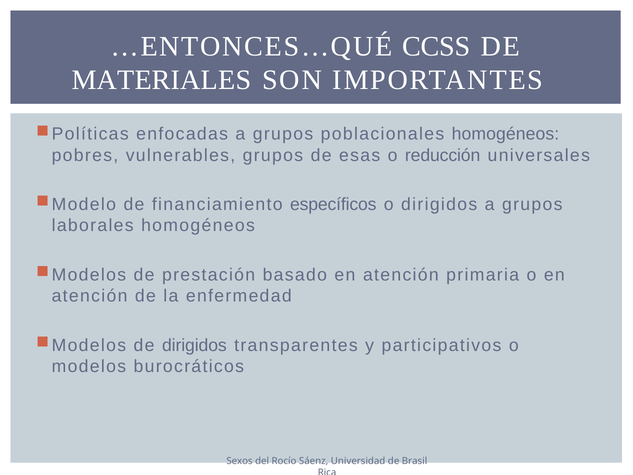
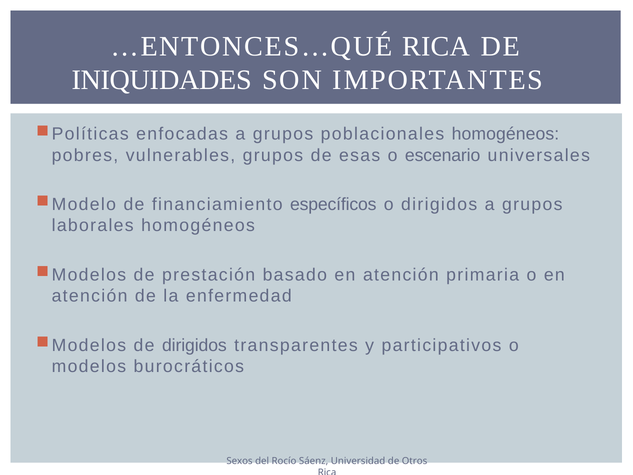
…ENTONCES…QUÉ CCSS: CCSS -> RICA
MATERIALES: MATERIALES -> INIQUIDADES
reducción: reducción -> escenario
Brasil: Brasil -> Otros
